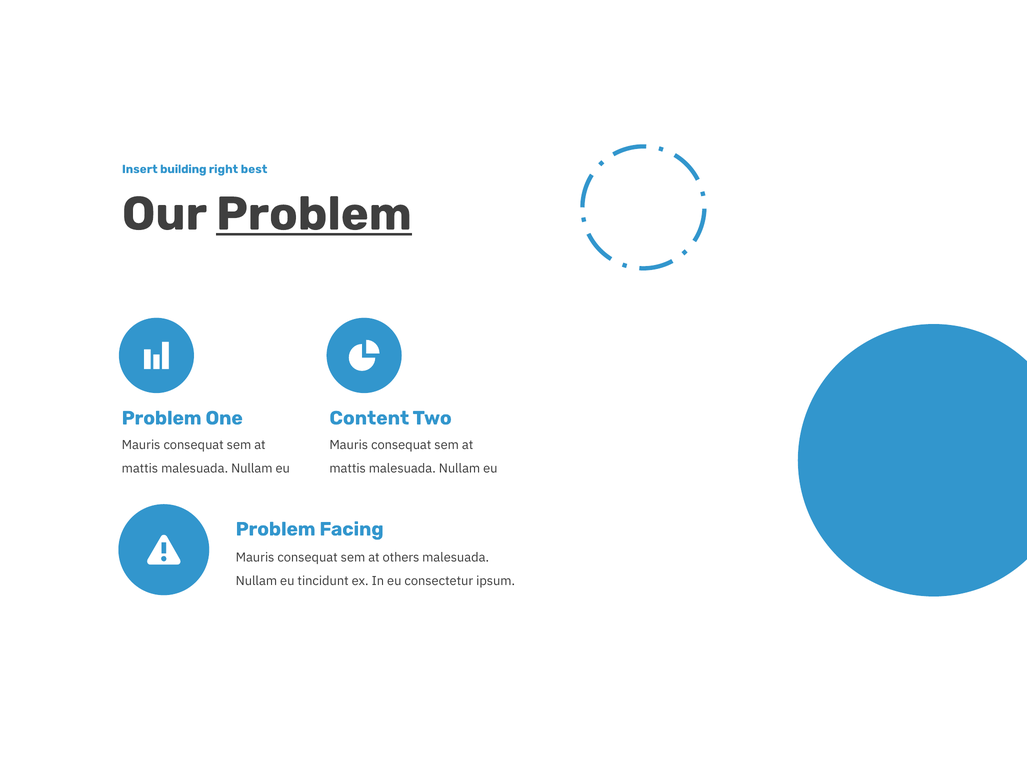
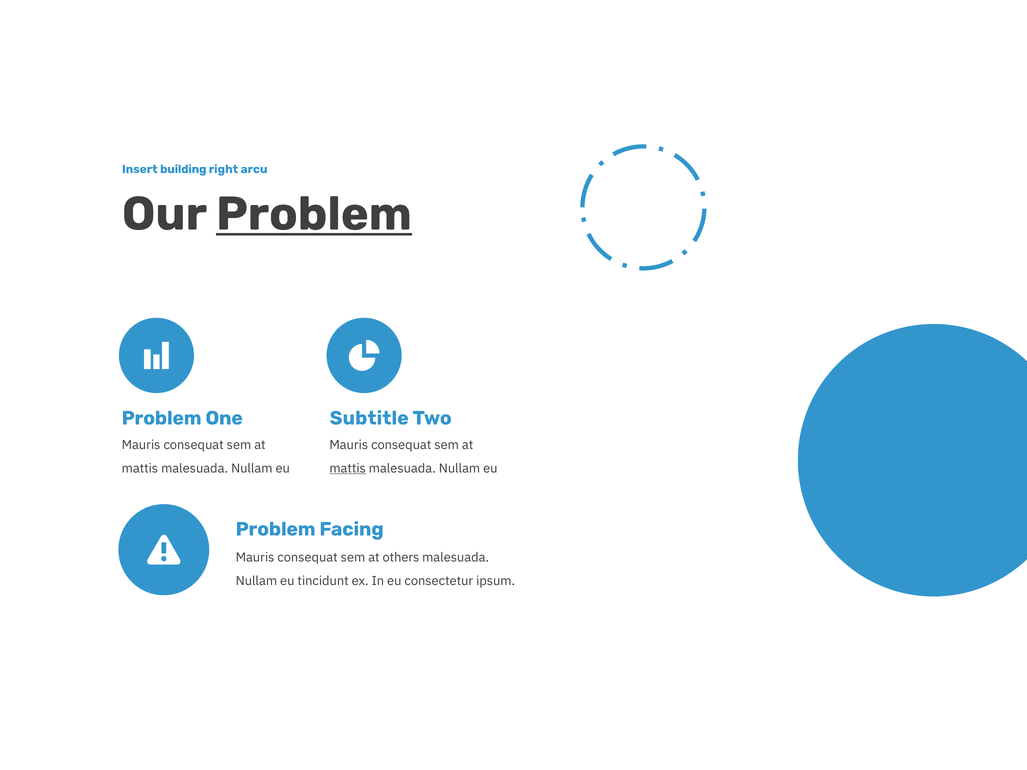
best: best -> arcu
Content: Content -> Subtitle
mattis at (348, 468) underline: none -> present
